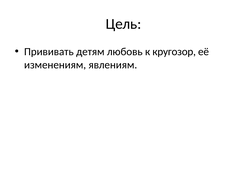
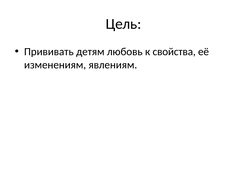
кругозор: кругозор -> свойства
